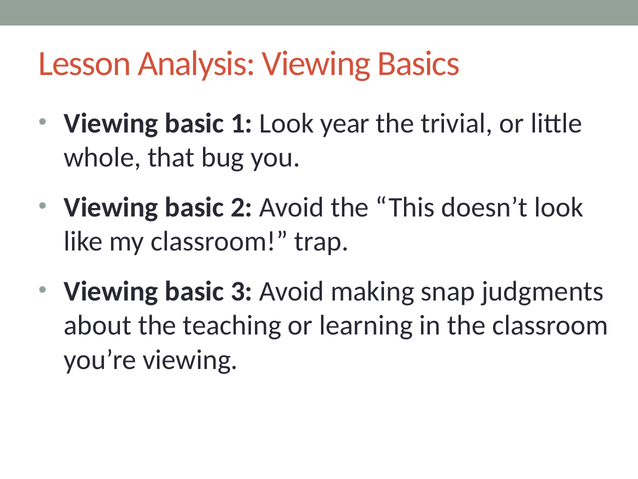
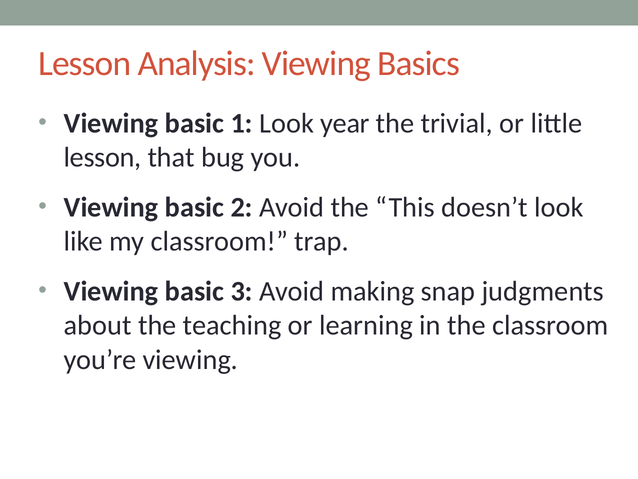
whole at (102, 157): whole -> lesson
